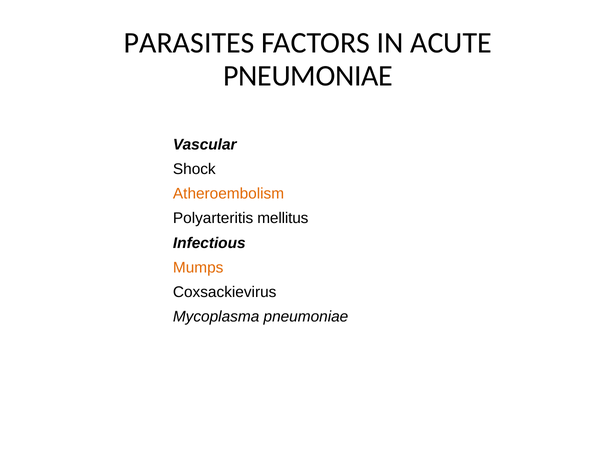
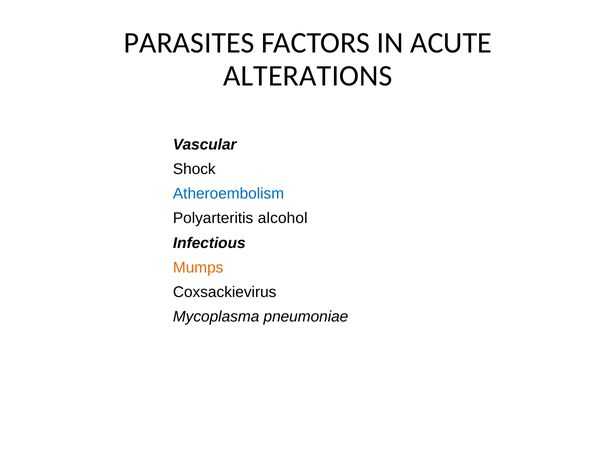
PNEUMONIAE at (308, 76): PNEUMONIAE -> ALTERATIONS
Atheroembolism colour: orange -> blue
mellitus: mellitus -> alcohol
